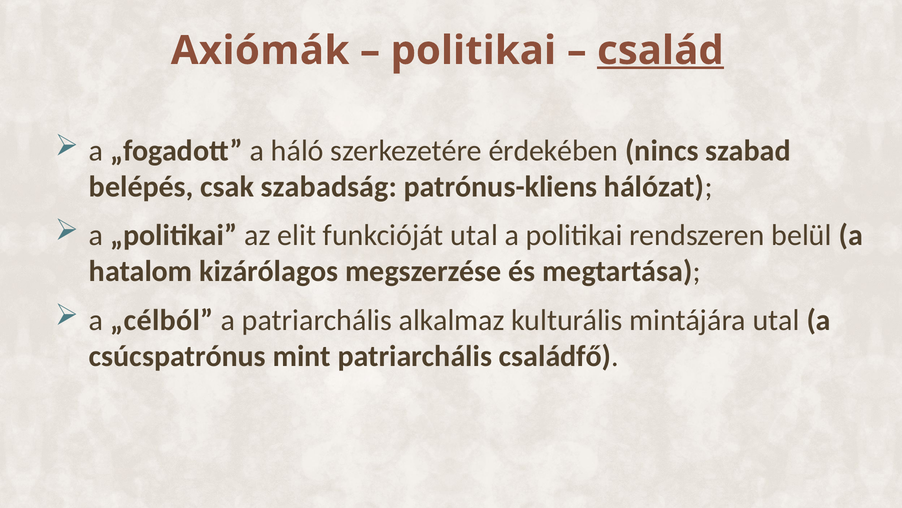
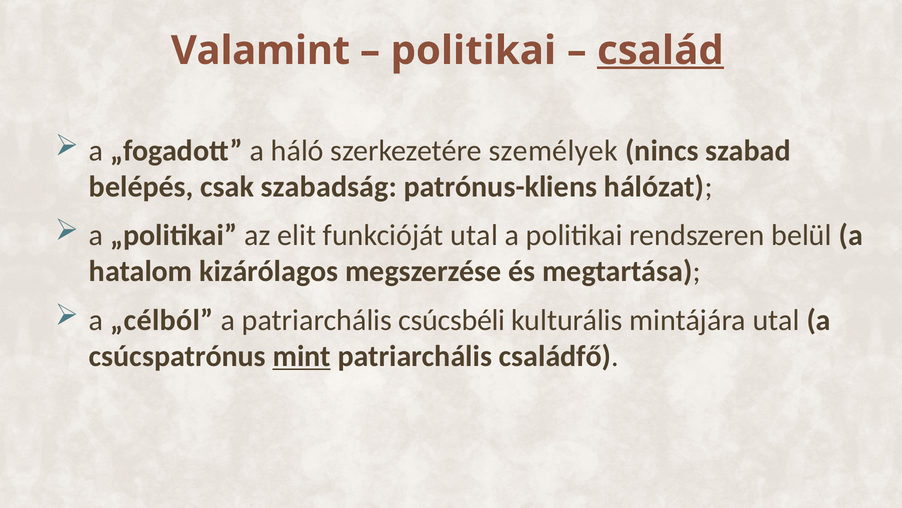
Axiómák: Axiómák -> Valamint
érdekében: érdekében -> személyek
alkalmaz: alkalmaz -> csúcsbéli
mint underline: none -> present
